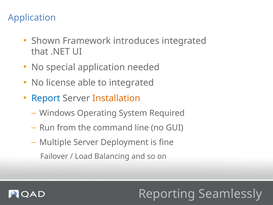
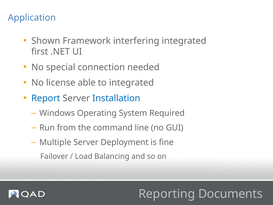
introduces: introduces -> interfering
that: that -> first
special application: application -> connection
Installation colour: orange -> blue
Seamlessly: Seamlessly -> Documents
